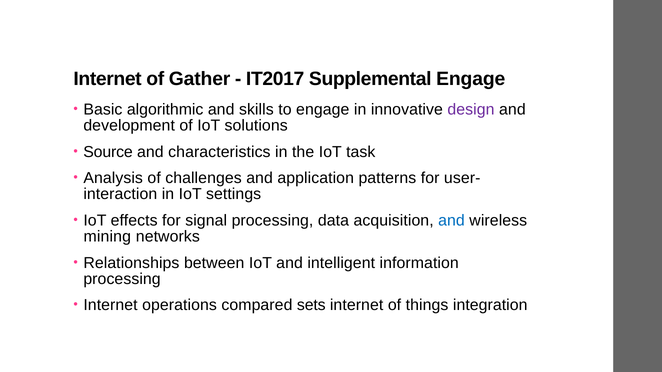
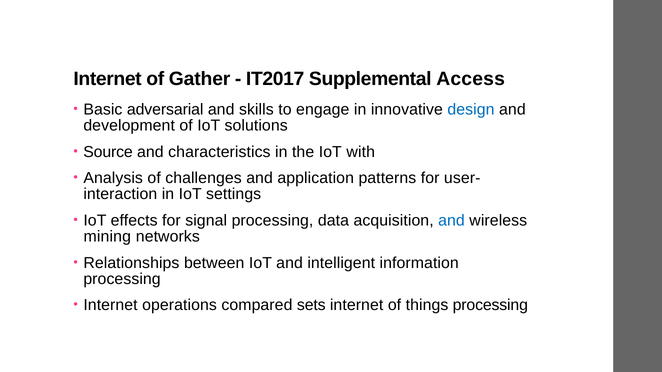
Supplemental Engage: Engage -> Access
algorithmic: algorithmic -> adversarial
design colour: purple -> blue
task: task -> with
things integration: integration -> processing
